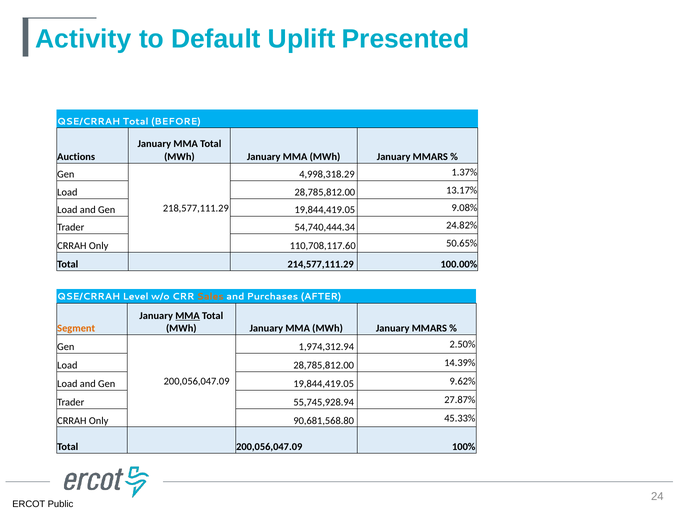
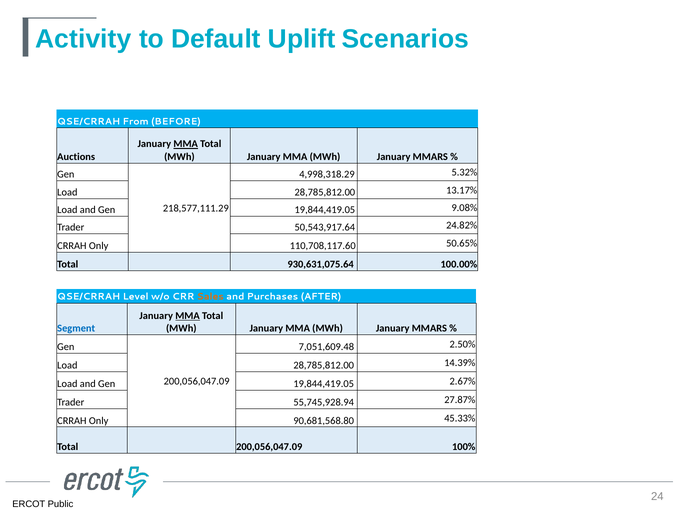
Presented: Presented -> Scenarios
QSE/CRRAH Total: Total -> From
MMA at (186, 144) underline: none -> present
1.37%: 1.37% -> 5.32%
54,740,444.34: 54,740,444.34 -> 50,543,917.64
214,577,111.29: 214,577,111.29 -> 930,631,075.64
Segment colour: orange -> blue
1,974,312.94: 1,974,312.94 -> 7,051,609.48
9.62%: 9.62% -> 2.67%
